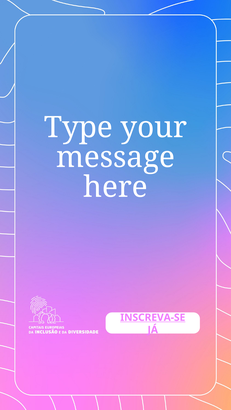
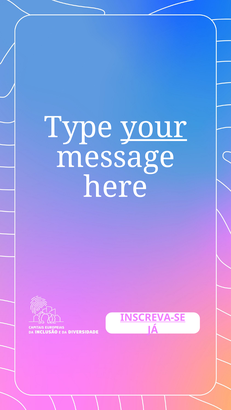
your underline: none -> present
